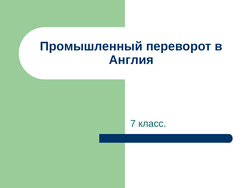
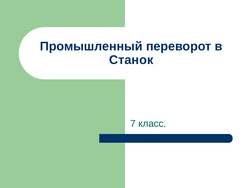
Англия: Англия -> Станок
